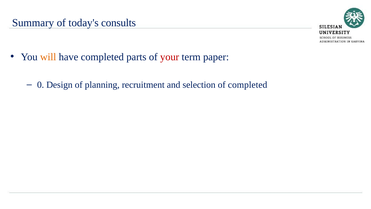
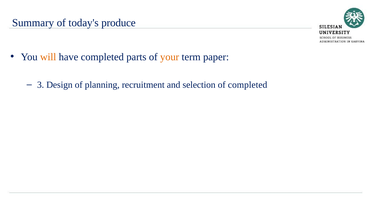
consults: consults -> produce
your colour: red -> orange
0: 0 -> 3
